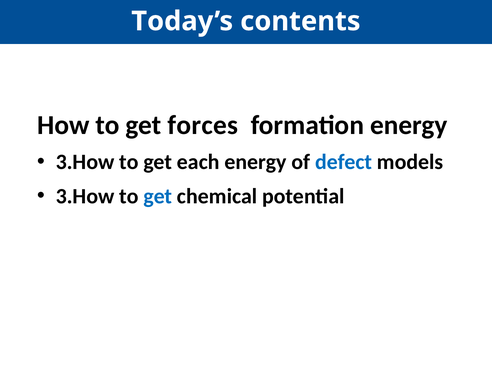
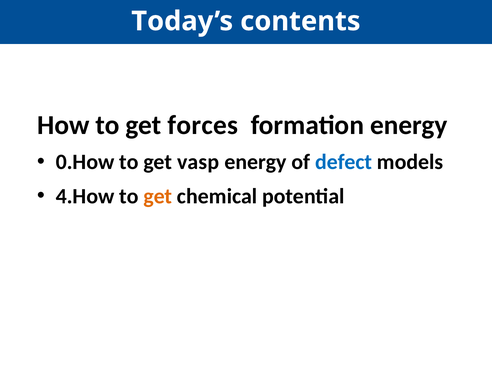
3.How at (85, 162): 3.How -> 0.How
each: each -> vasp
3.How at (85, 196): 3.How -> 4.How
get at (158, 196) colour: blue -> orange
